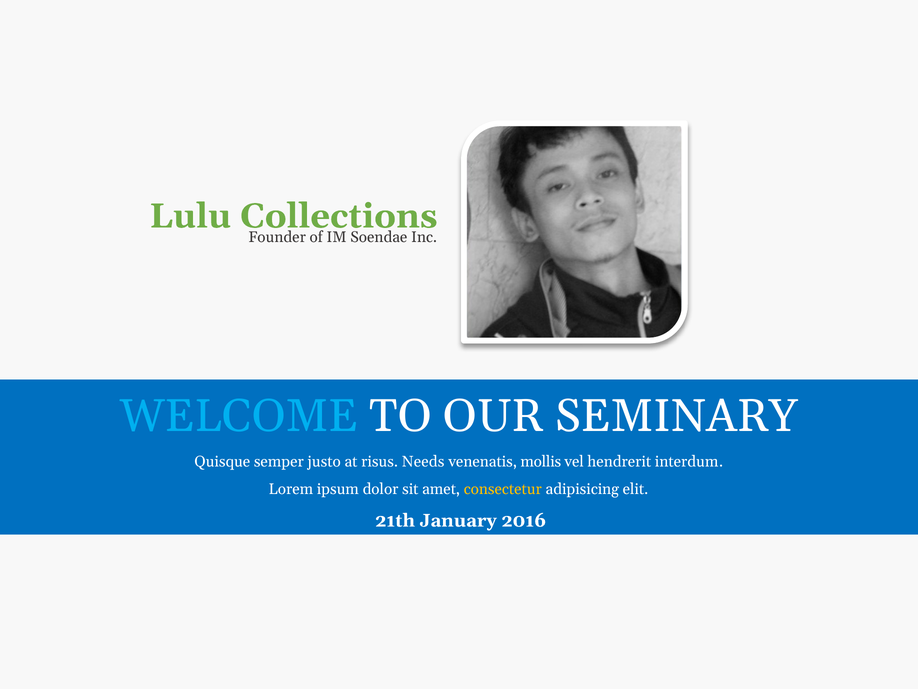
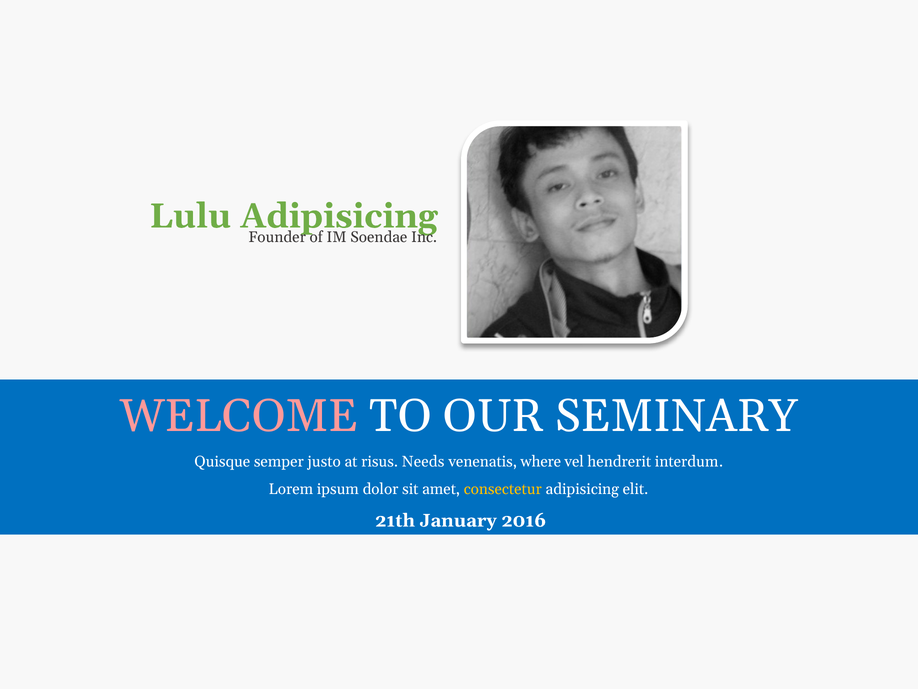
Lulu Collections: Collections -> Adipisicing
WELCOME colour: light blue -> pink
mollis: mollis -> where
